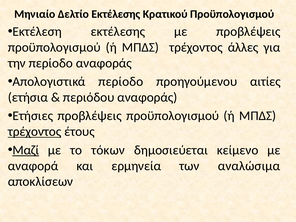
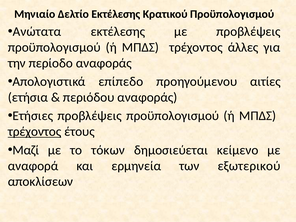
Εκτέλεση: Εκτέλεση -> Ανώτατα
Απολογιστικά περίοδο: περίοδο -> επίπεδο
Μαζί underline: present -> none
αναλώσιμα: αναλώσιμα -> εξωτερικού
